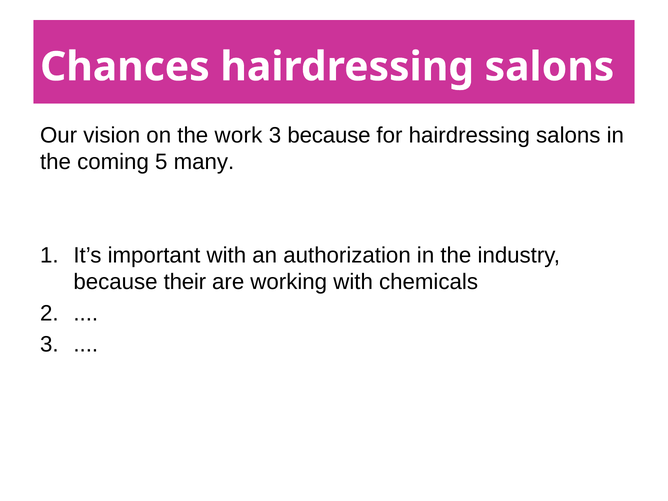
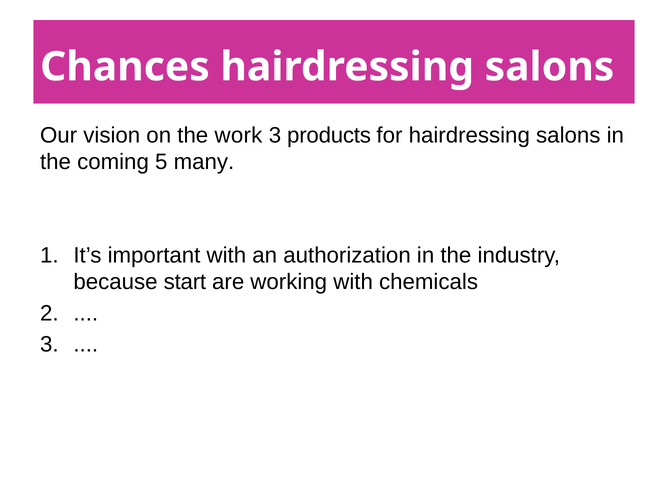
3 because: because -> products
their: their -> start
